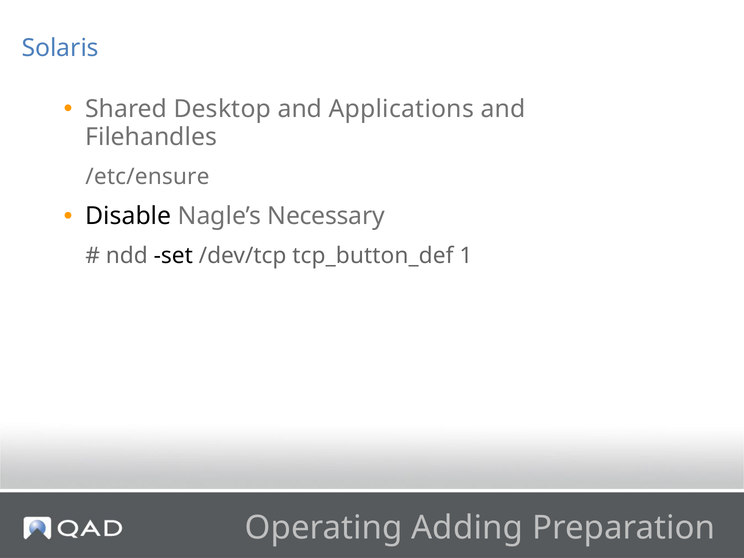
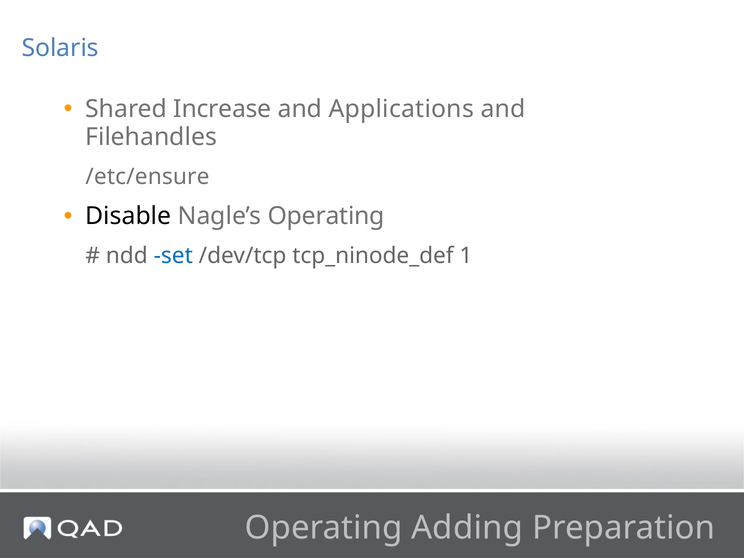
Desktop: Desktop -> Increase
Nagle’s Necessary: Necessary -> Operating
set colour: black -> blue
tcp_button_def: tcp_button_def -> tcp_ninode_def
